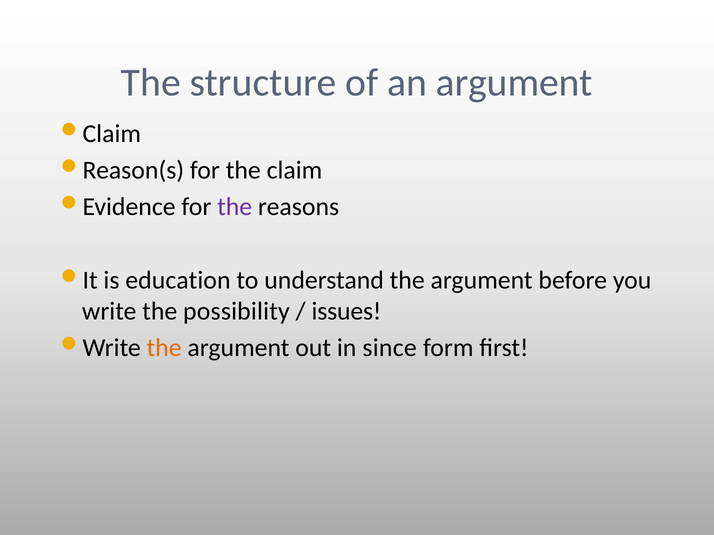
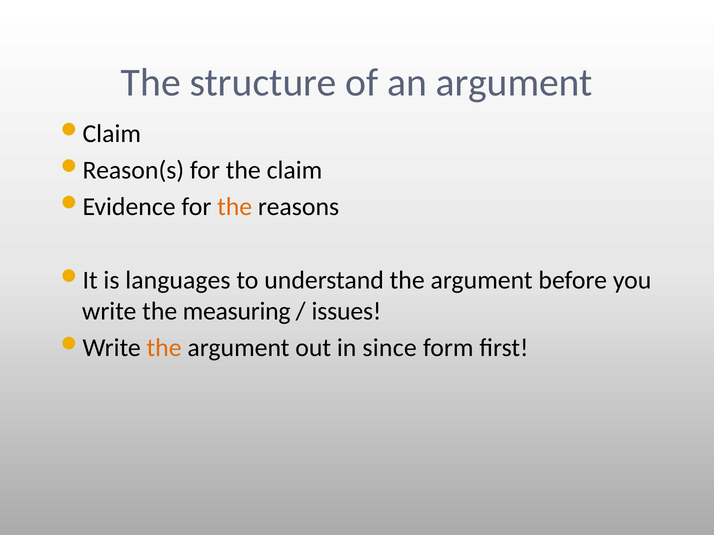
the at (235, 207) colour: purple -> orange
education: education -> languages
possibility: possibility -> measuring
